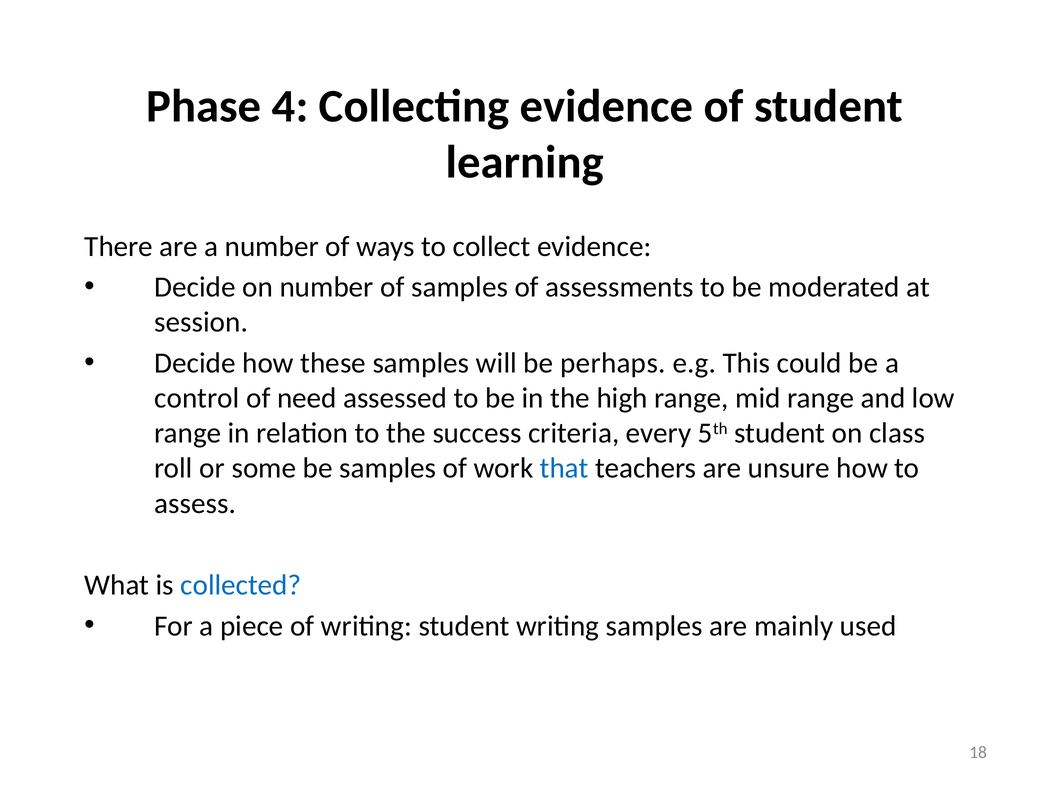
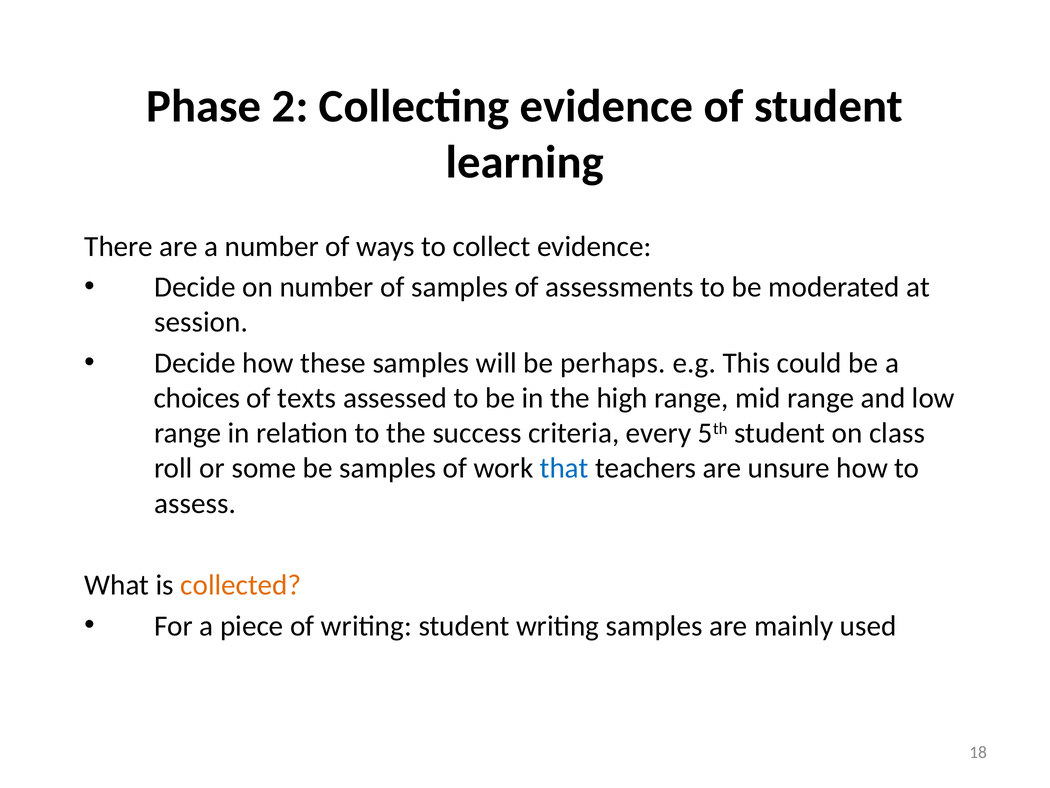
4: 4 -> 2
control: control -> choices
need: need -> texts
collected colour: blue -> orange
